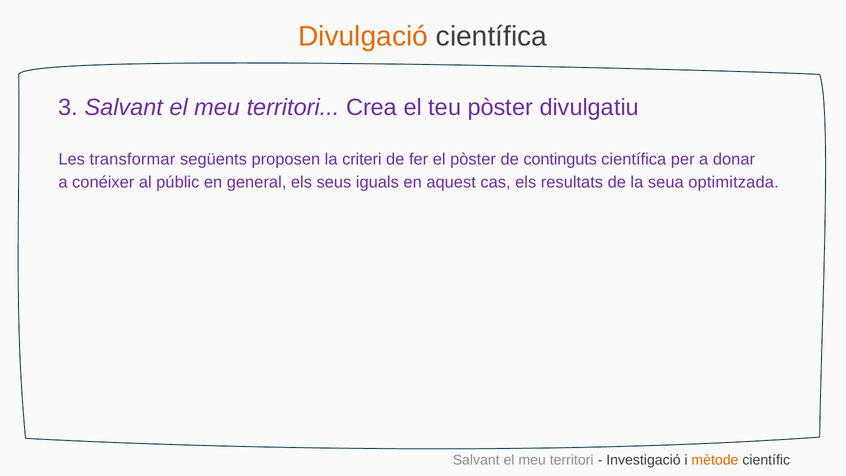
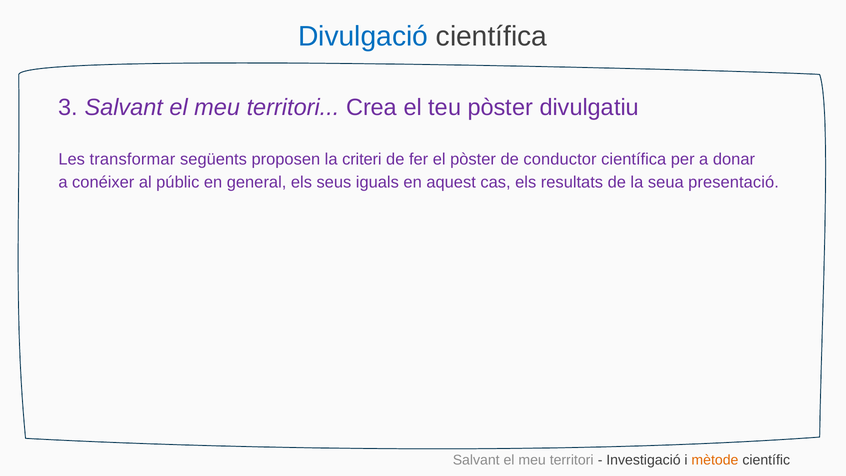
Divulgació colour: orange -> blue
continguts: continguts -> conductor
optimitzada: optimitzada -> presentació
